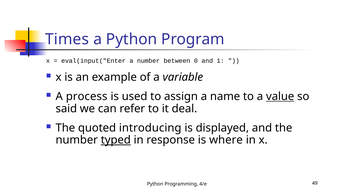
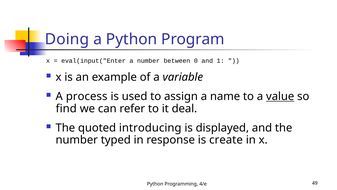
Times: Times -> Doing
said: said -> find
typed underline: present -> none
where: where -> create
